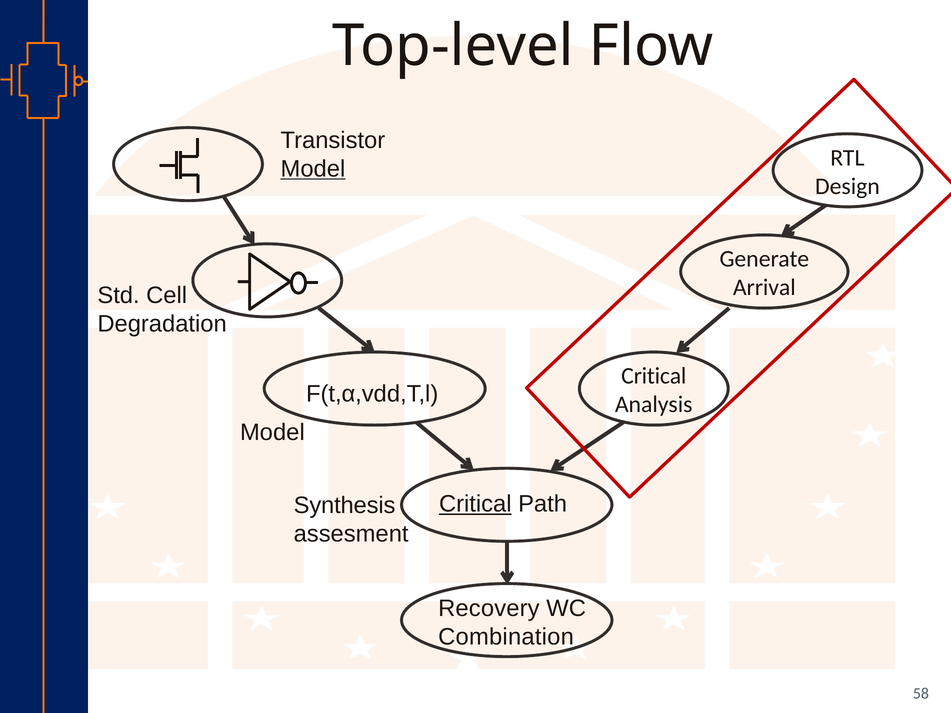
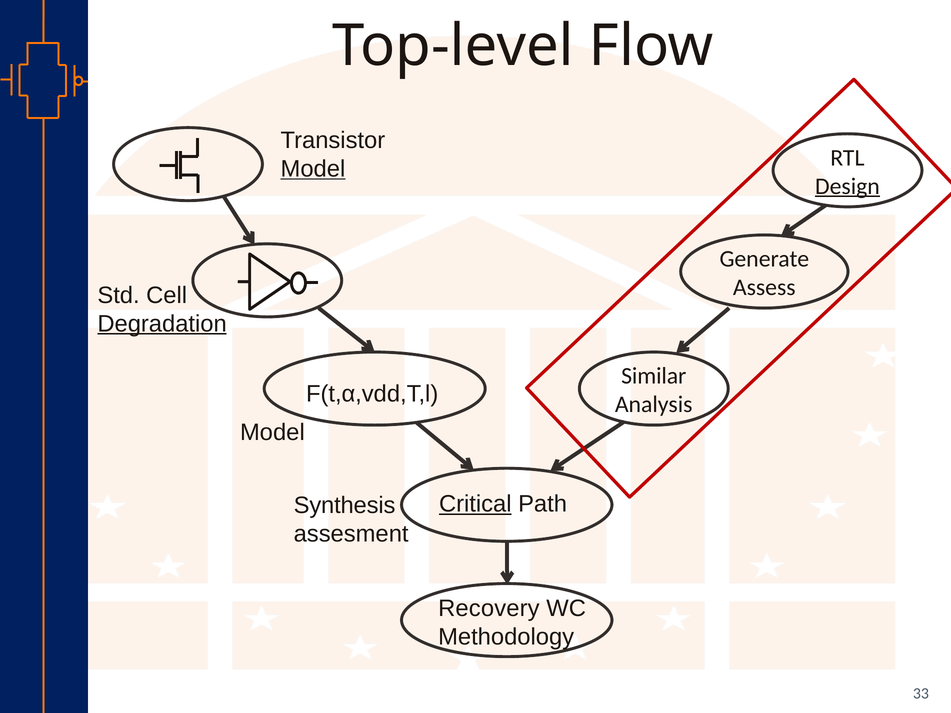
Design underline: none -> present
Arrival: Arrival -> Assess
Degradation underline: none -> present
Critical at (654, 376): Critical -> Similar
Combination: Combination -> Methodology
58: 58 -> 33
